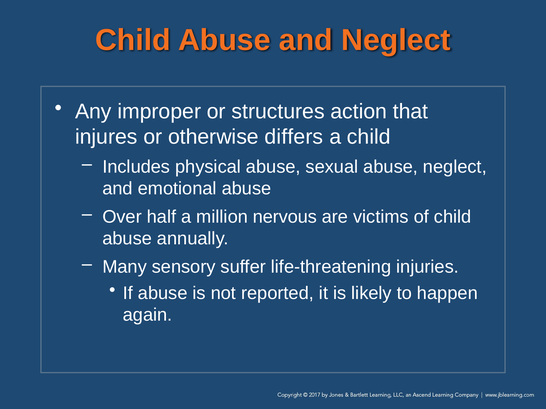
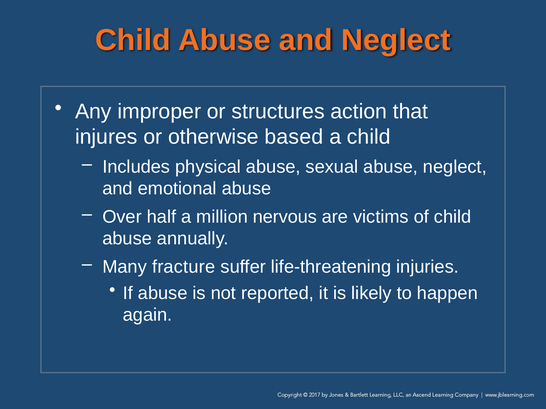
differs: differs -> based
sensory: sensory -> fracture
